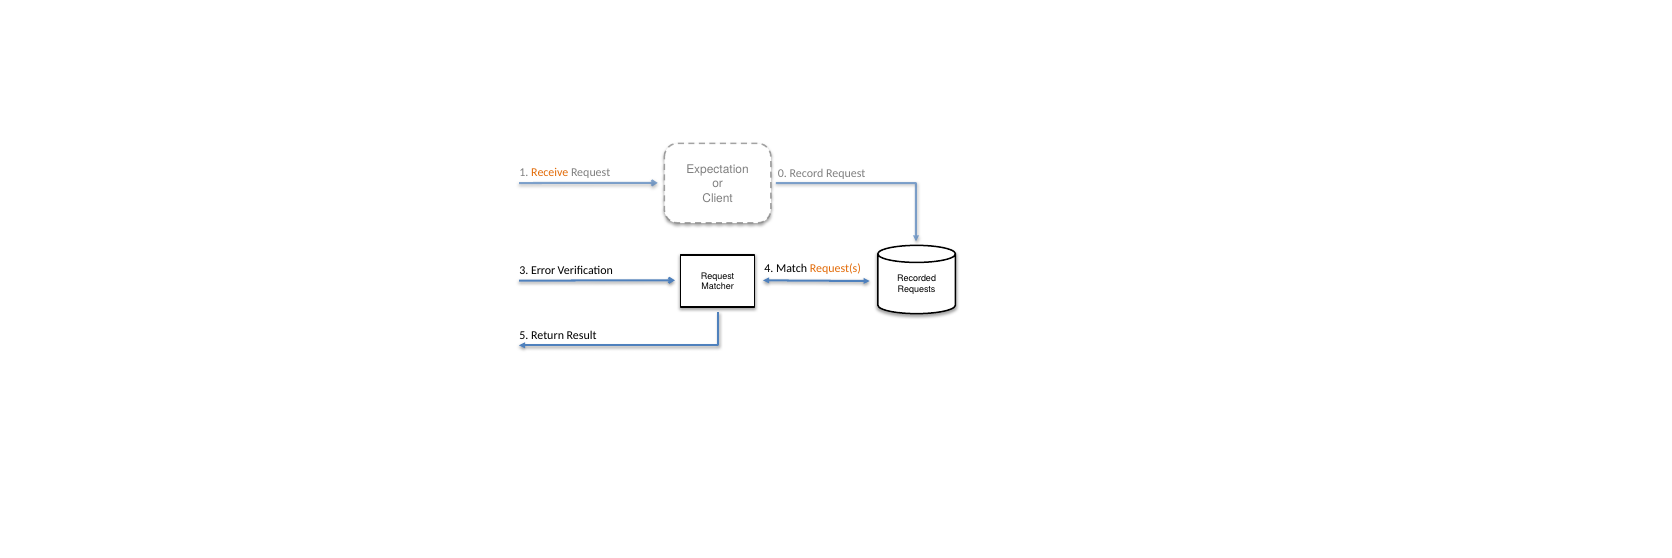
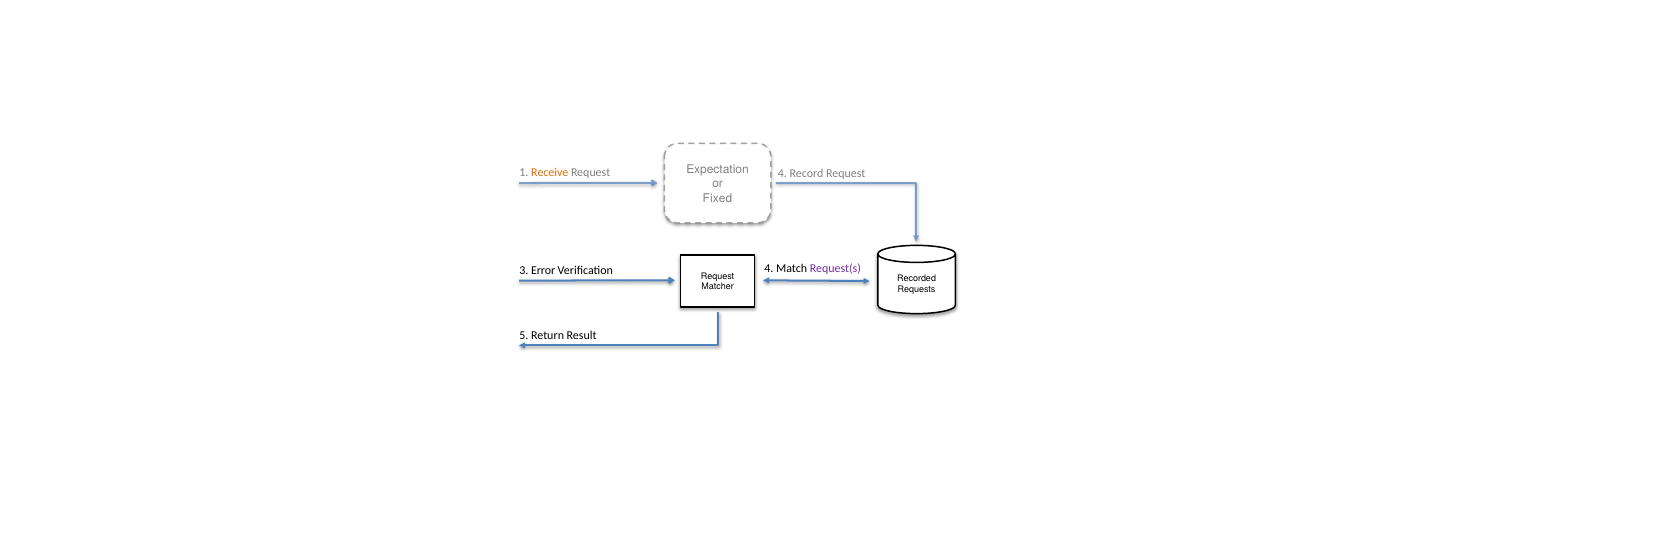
Request 0: 0 -> 4
Client: Client -> Fixed
Request(s colour: orange -> purple
